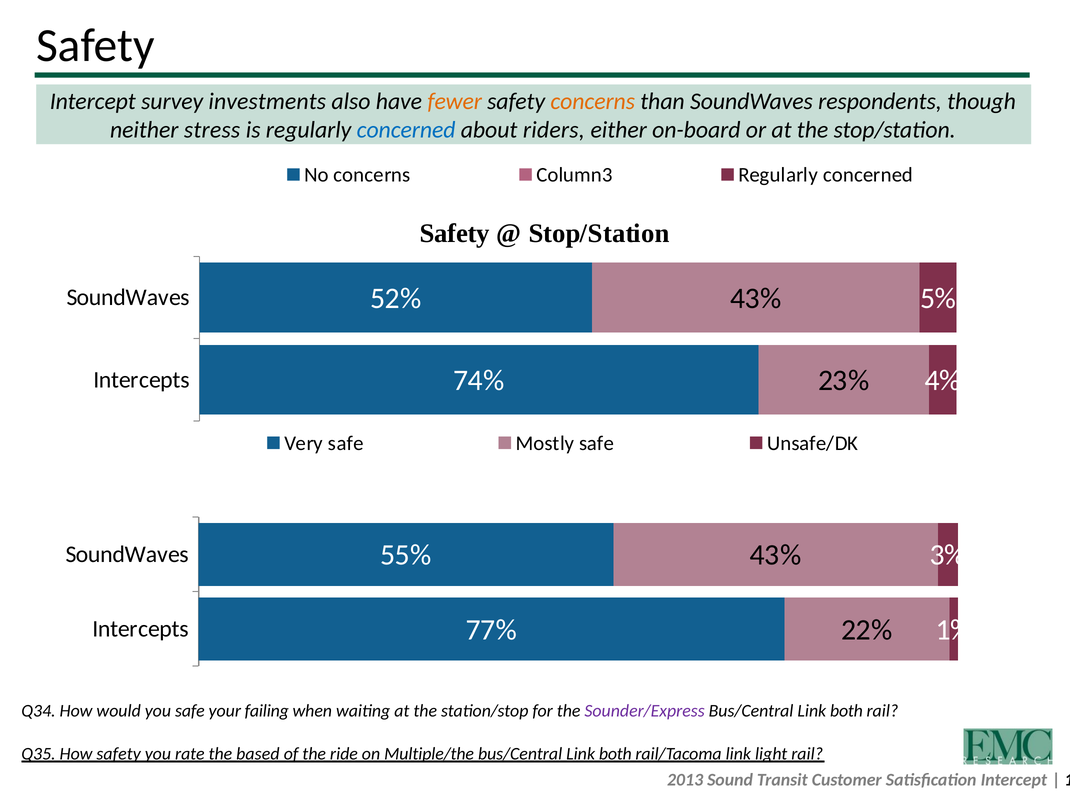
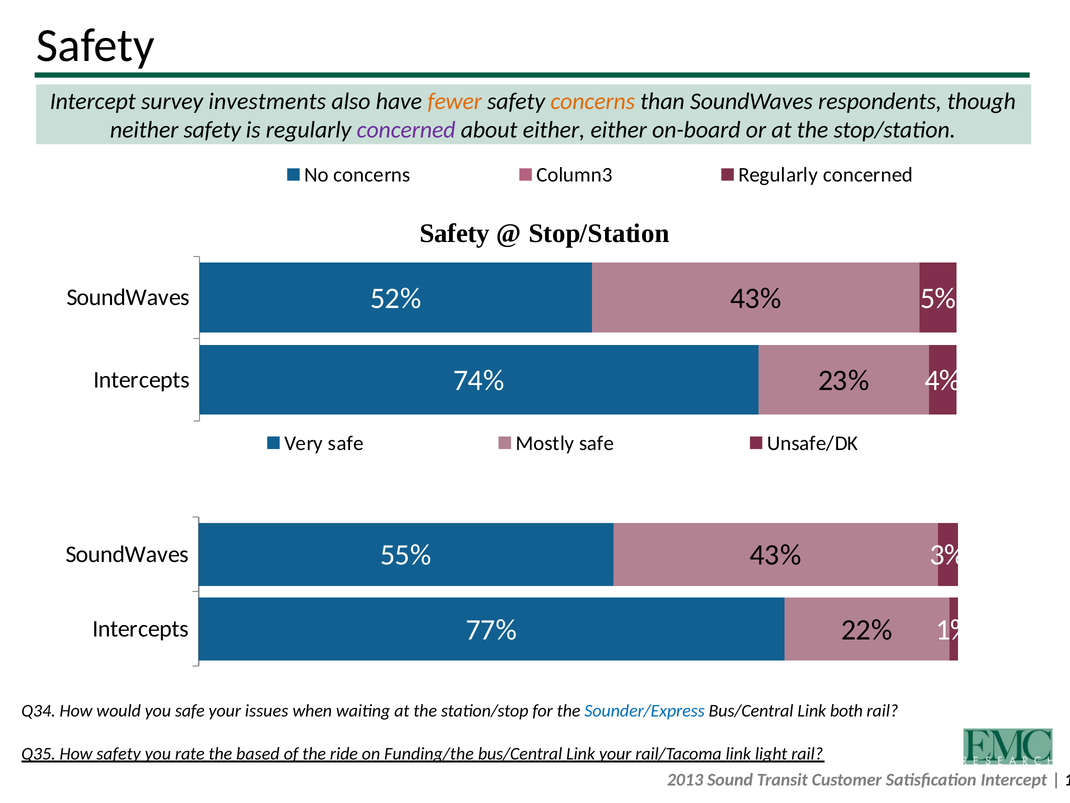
neither stress: stress -> safety
concerned at (406, 130) colour: blue -> purple
about riders: riders -> either
failing: failing -> issues
Sounder/Express colour: purple -> blue
Multiple/the: Multiple/the -> Funding/the
both at (615, 753): both -> your
